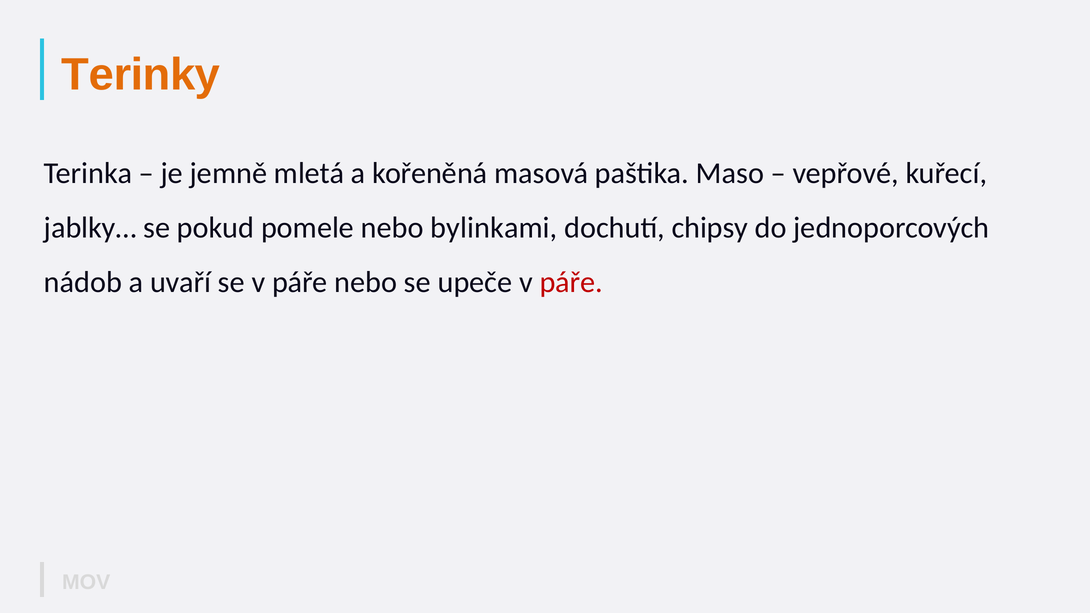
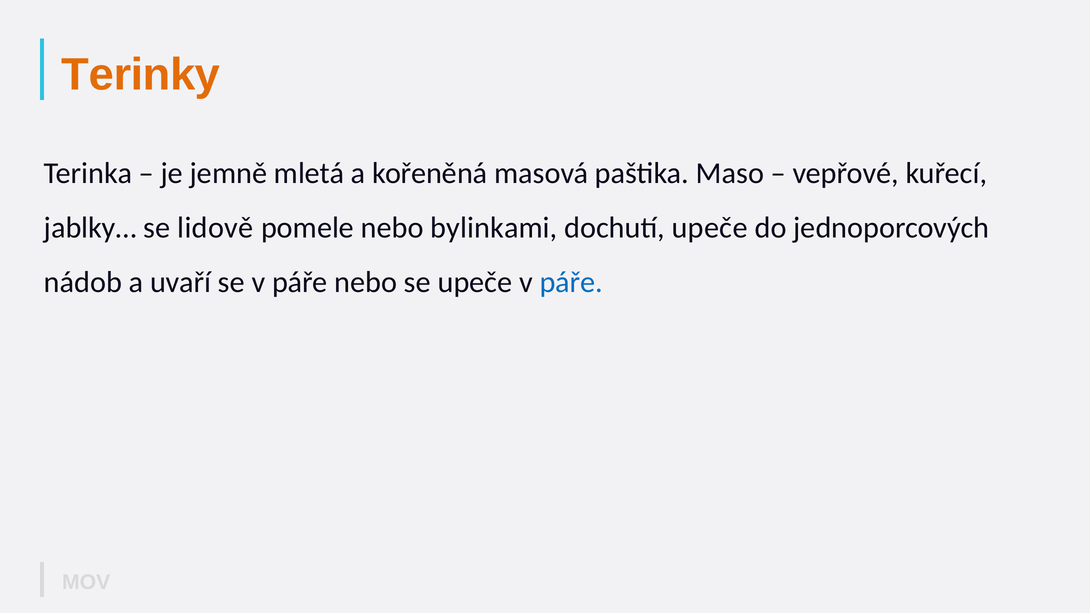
pokud: pokud -> lidově
dochutí chipsy: chipsy -> upeče
páře at (571, 282) colour: red -> blue
